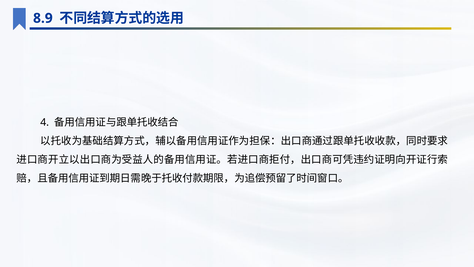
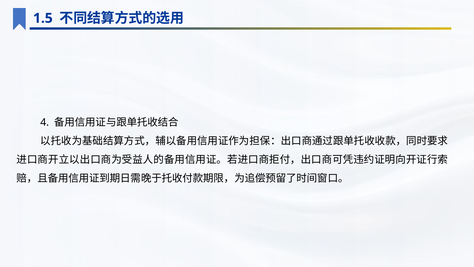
8.9: 8.9 -> 1.5
